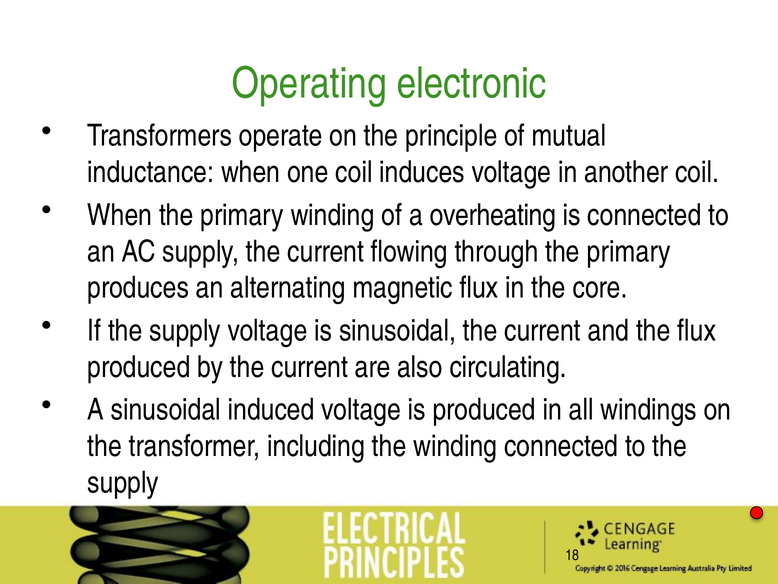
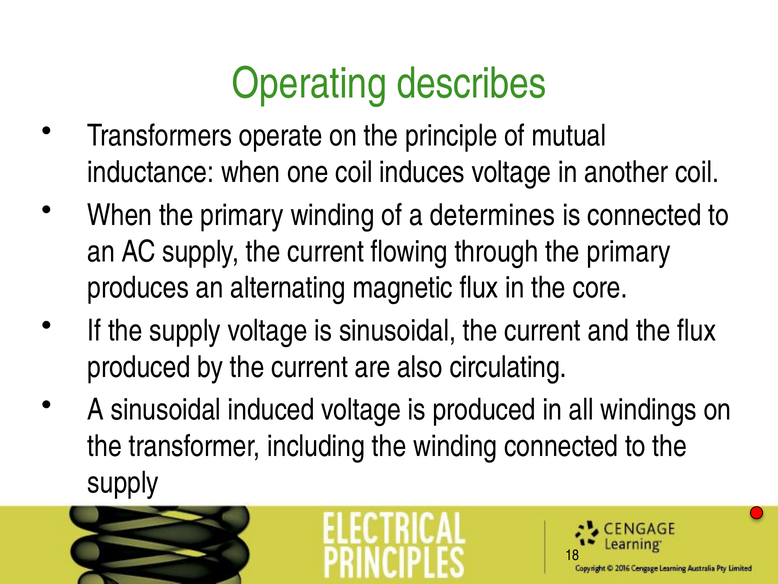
electronic: electronic -> describes
overheating: overheating -> determines
